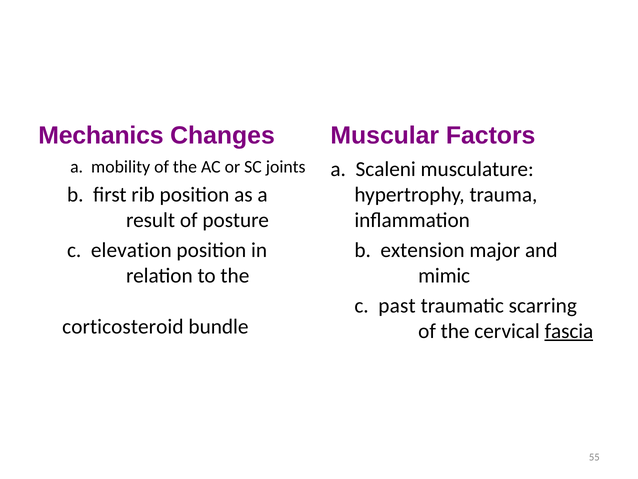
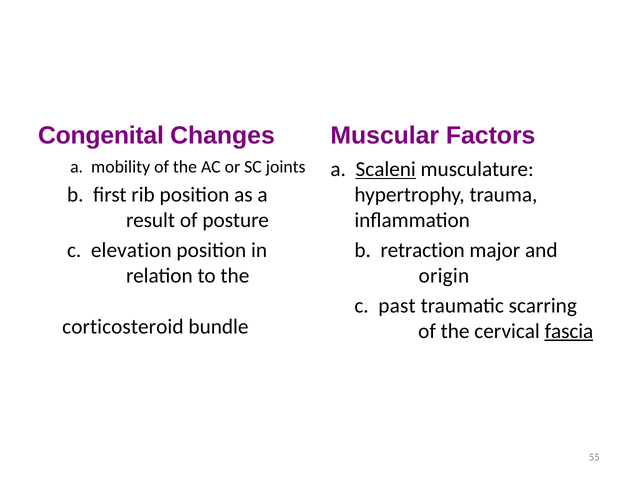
Mechanics: Mechanics -> Congenital
Scaleni underline: none -> present
extension: extension -> retraction
mimic: mimic -> origin
